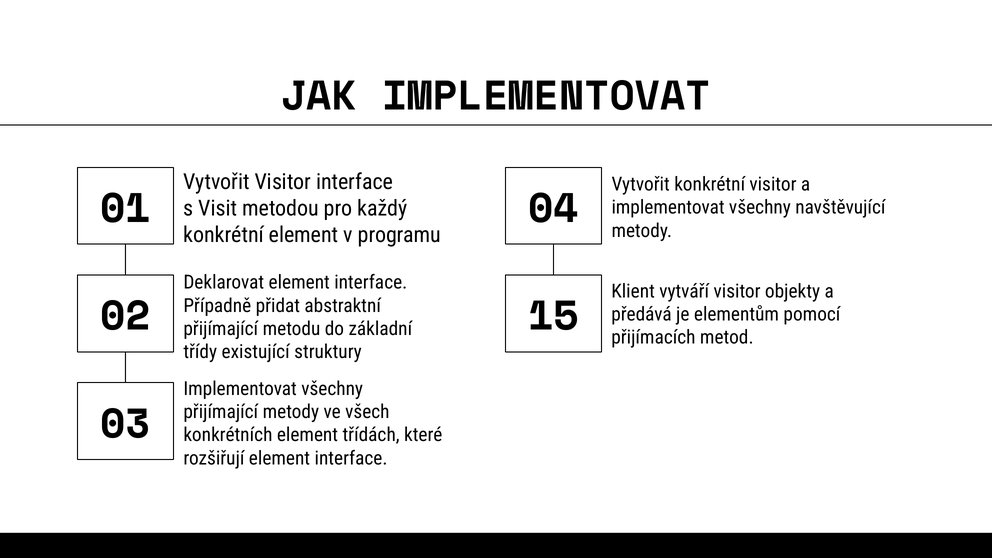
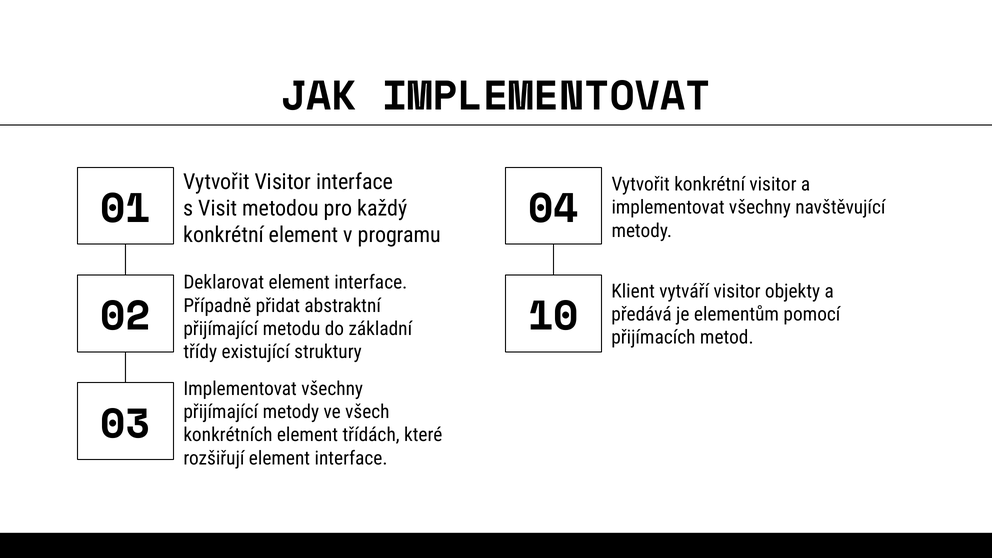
15: 15 -> 10
